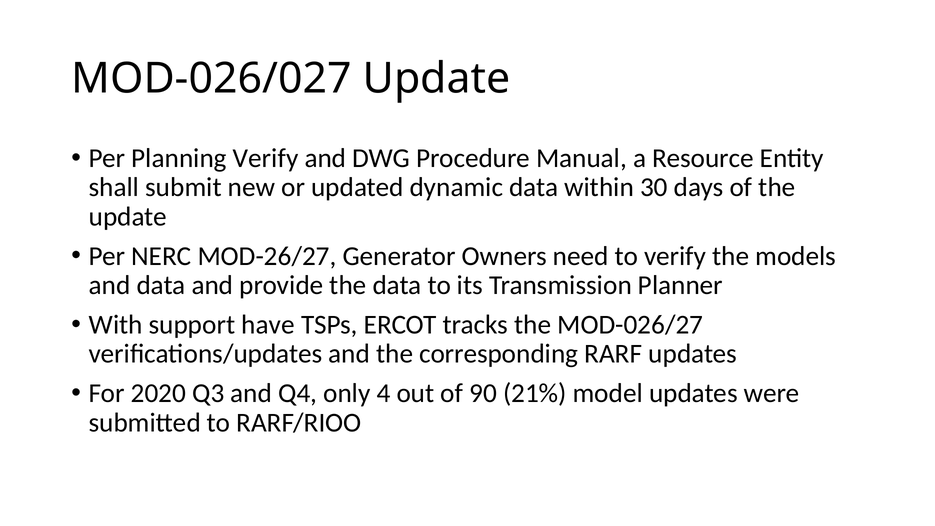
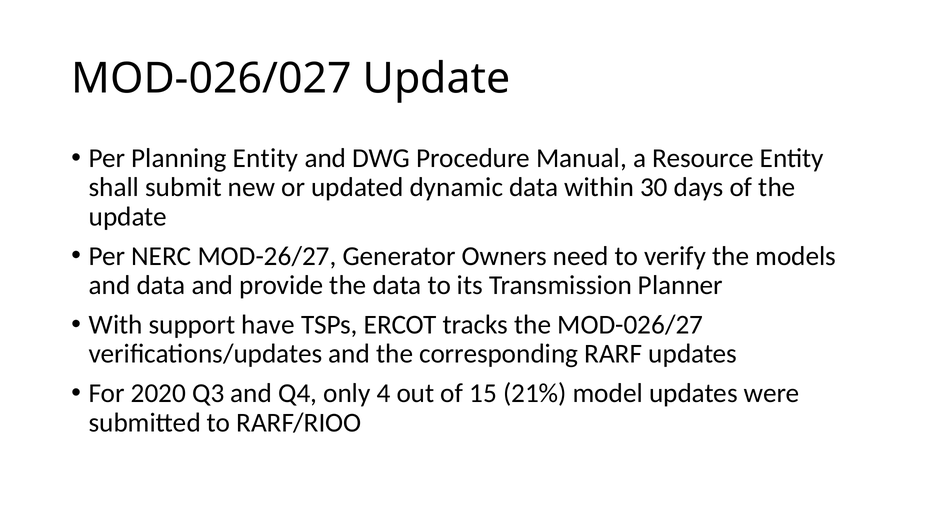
Planning Verify: Verify -> Entity
90: 90 -> 15
